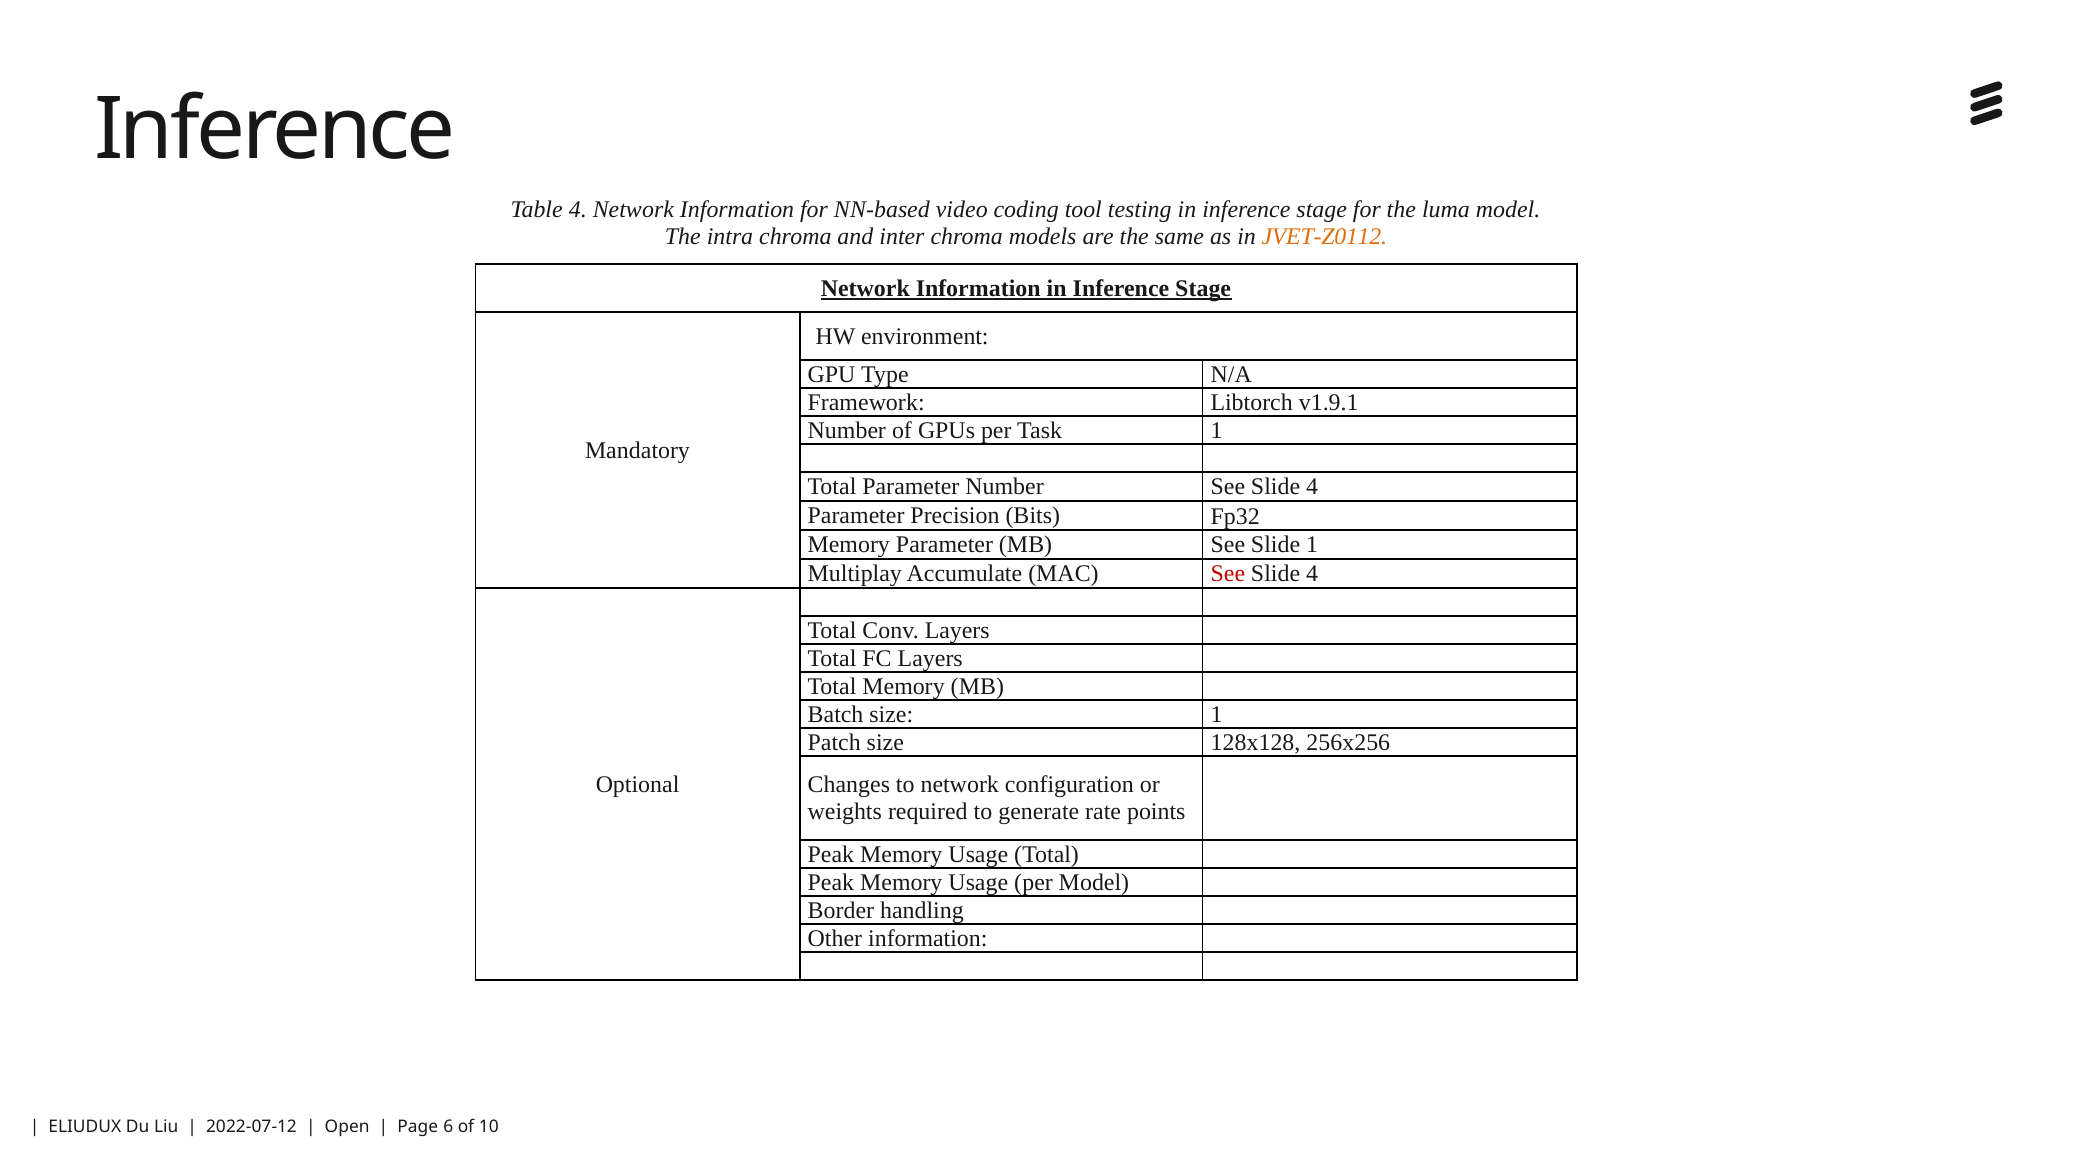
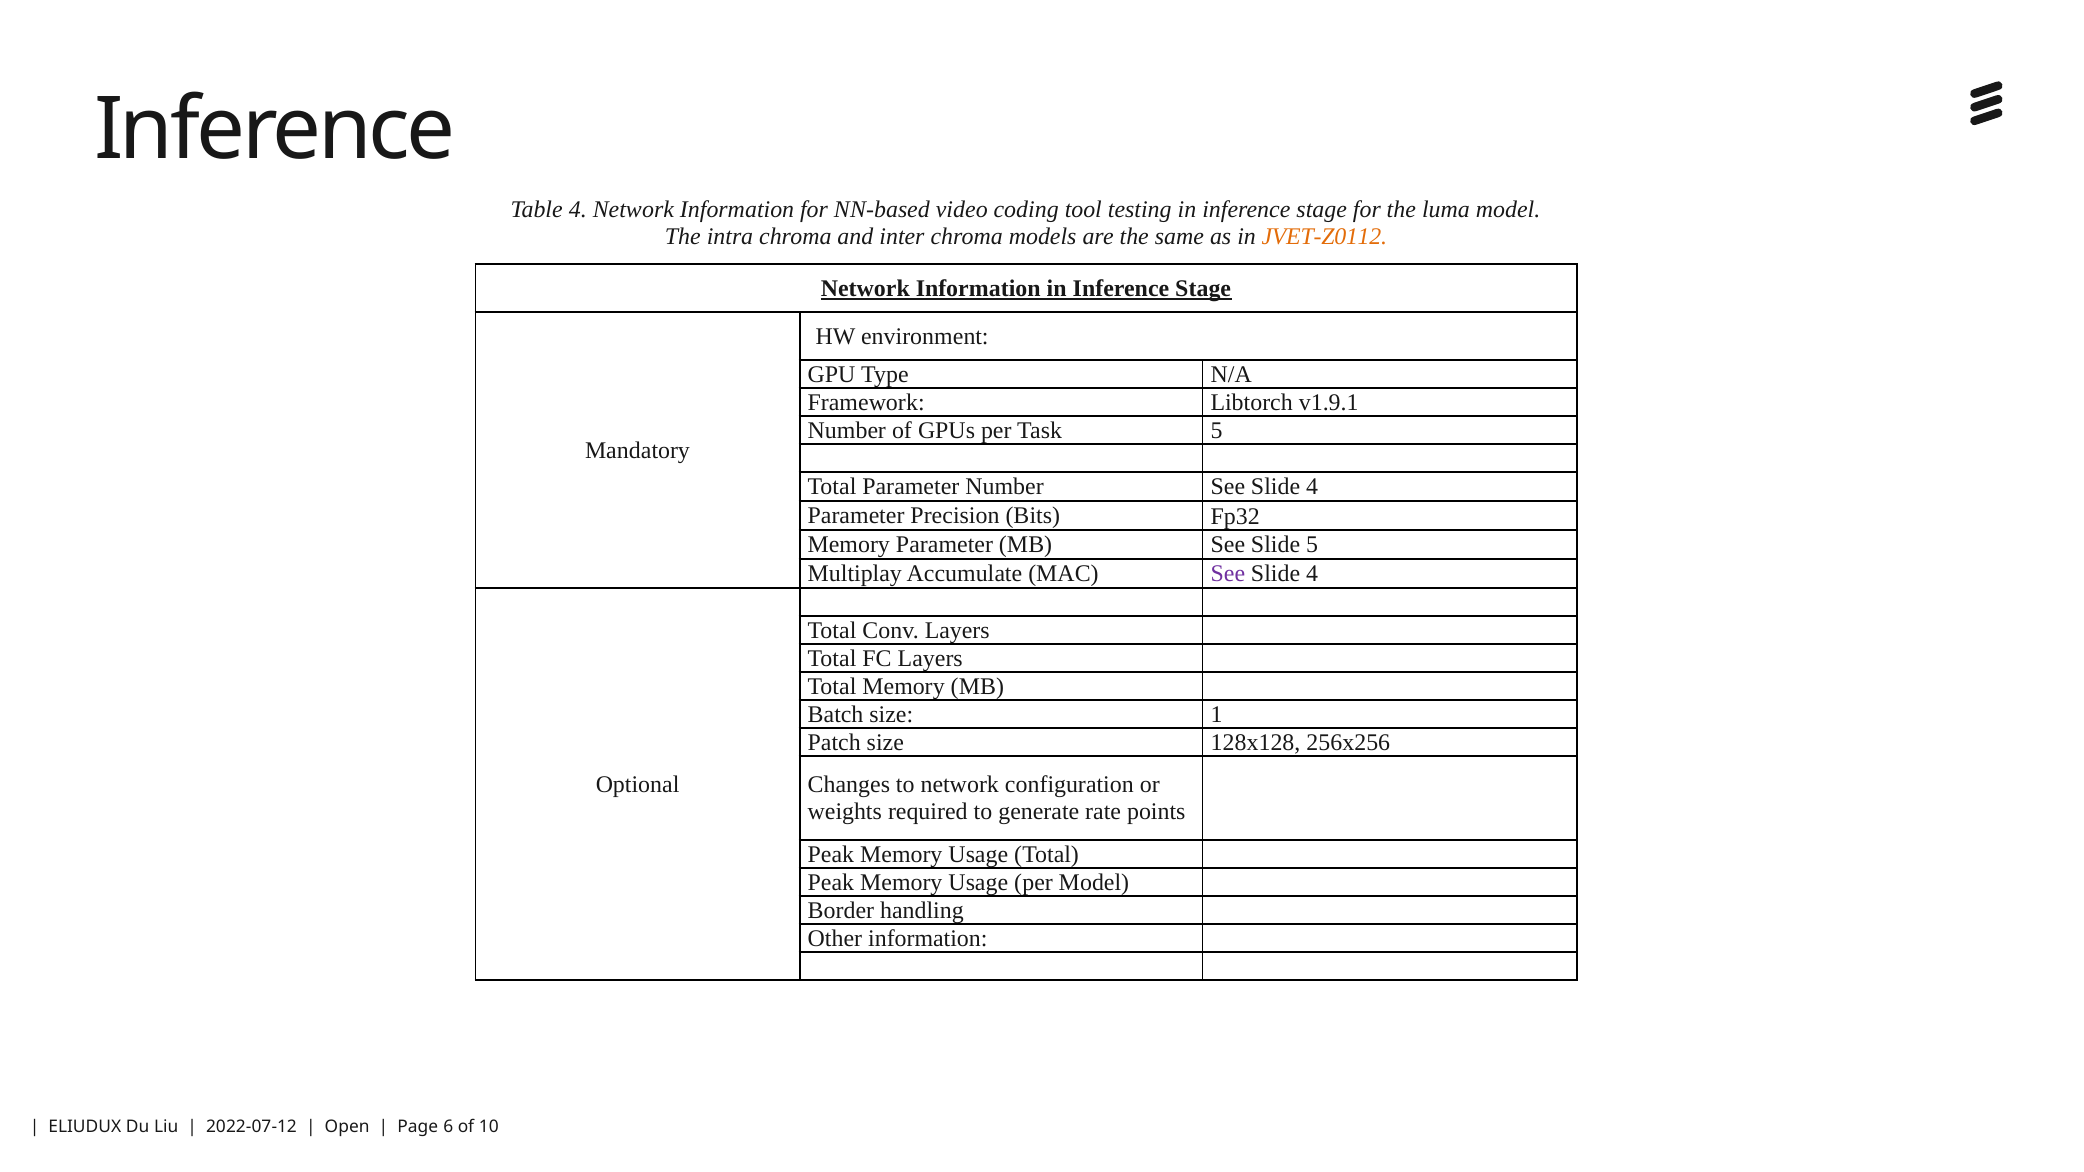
Task 1: 1 -> 5
Slide 1: 1 -> 5
See at (1228, 574) colour: red -> purple
